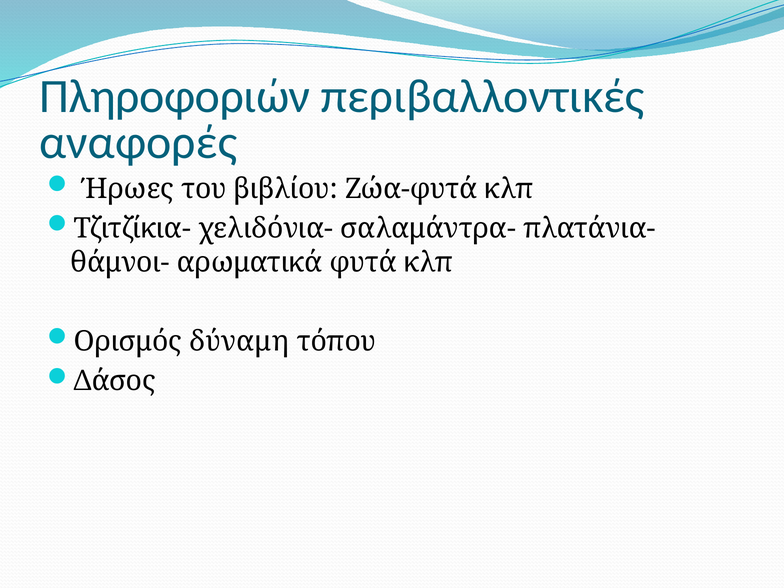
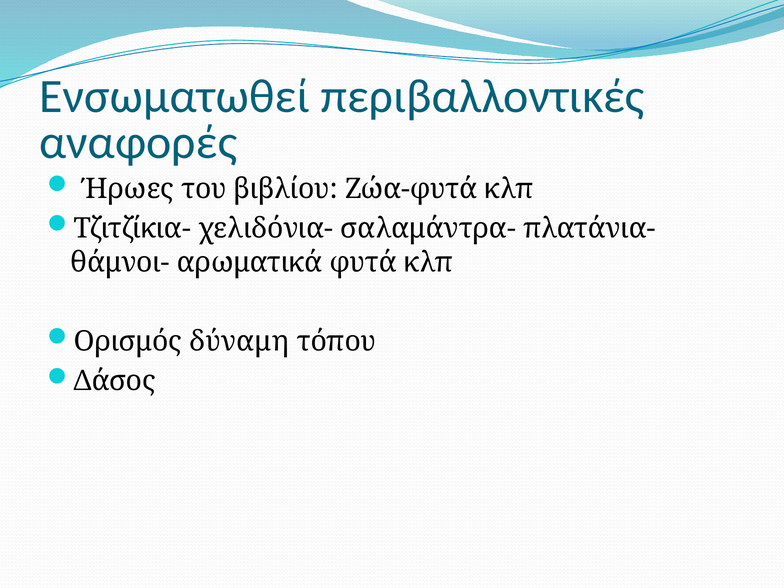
Πληροφοριών: Πληροφοριών -> Ενσωματωθεί
